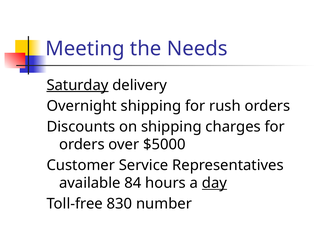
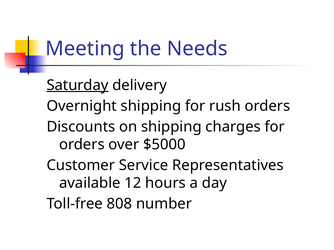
84: 84 -> 12
day underline: present -> none
830: 830 -> 808
